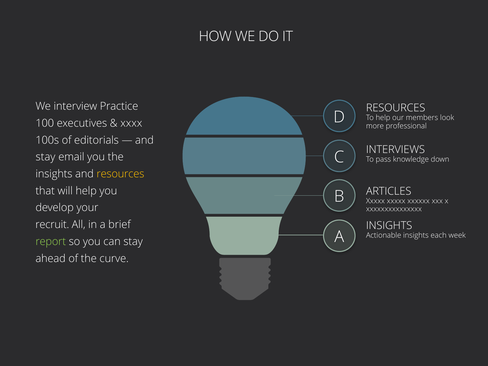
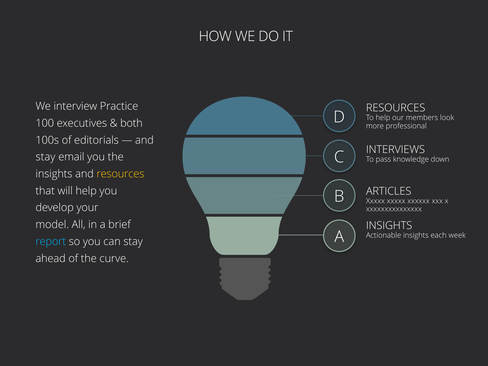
xxxx: xxxx -> both
recruit: recruit -> model
report colour: light green -> light blue
